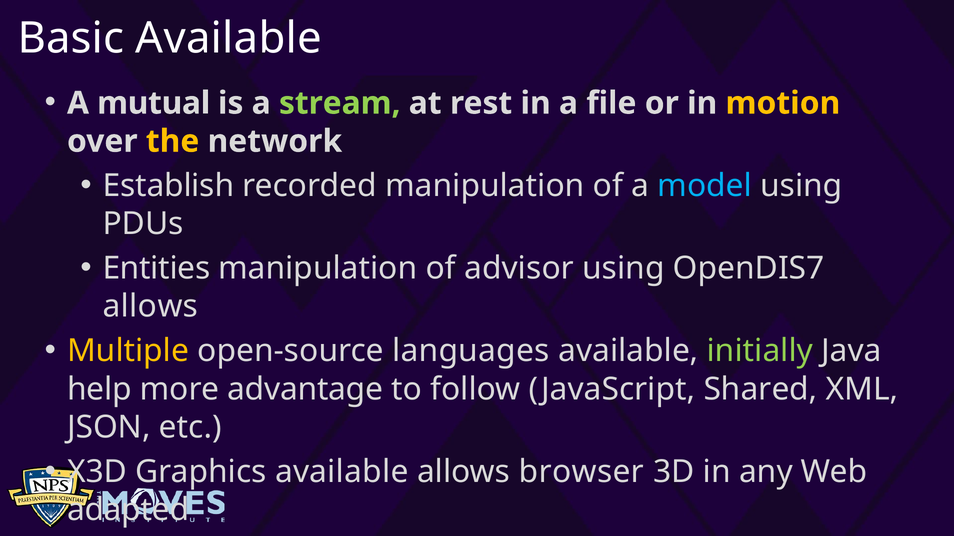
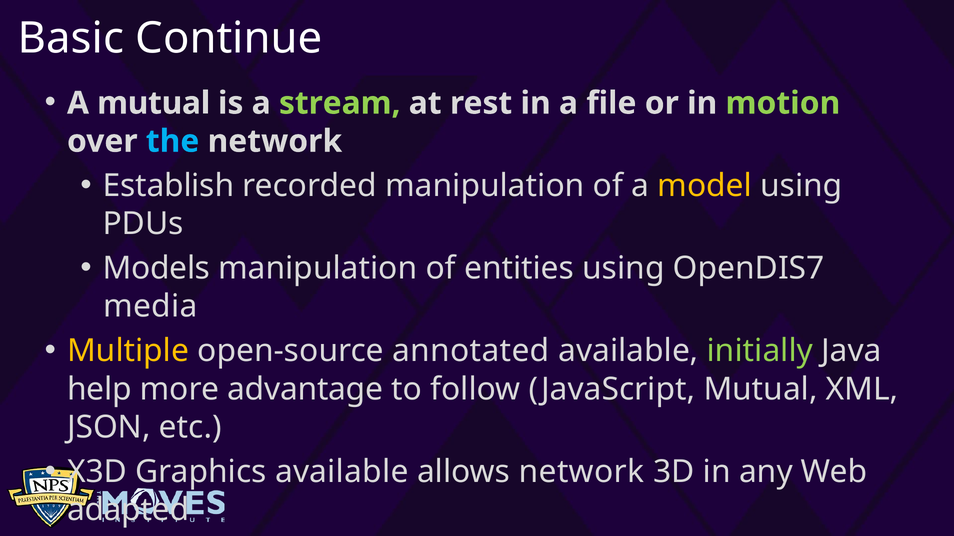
Basic Available: Available -> Continue
motion colour: yellow -> light green
the colour: yellow -> light blue
model at (705, 186) colour: light blue -> yellow
Entities: Entities -> Models
advisor: advisor -> entities
allows at (150, 307): allows -> media
languages: languages -> annotated
JavaScript Shared: Shared -> Mutual
allows browser: browser -> network
